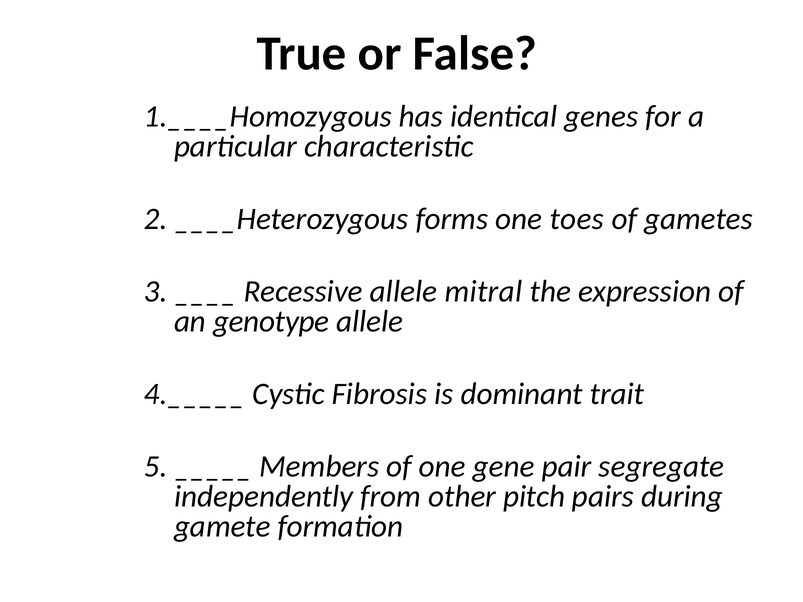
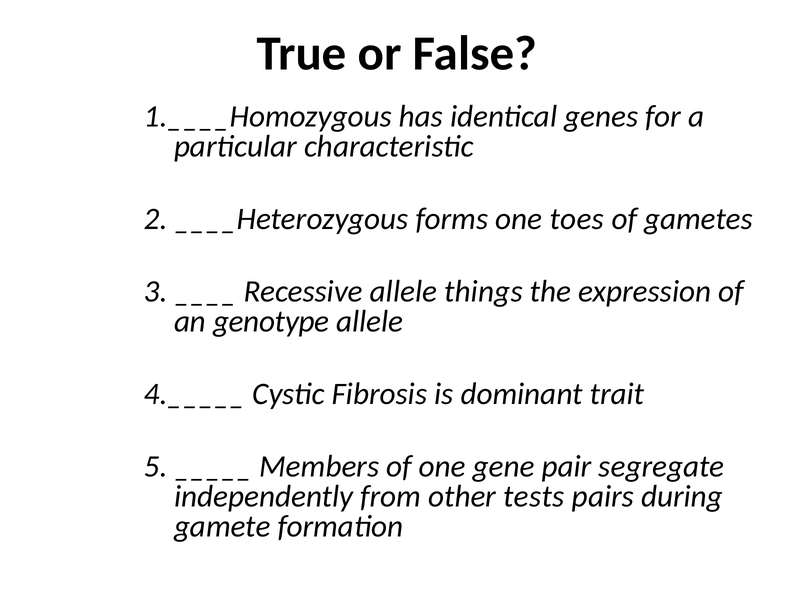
mitral: mitral -> things
pitch: pitch -> tests
